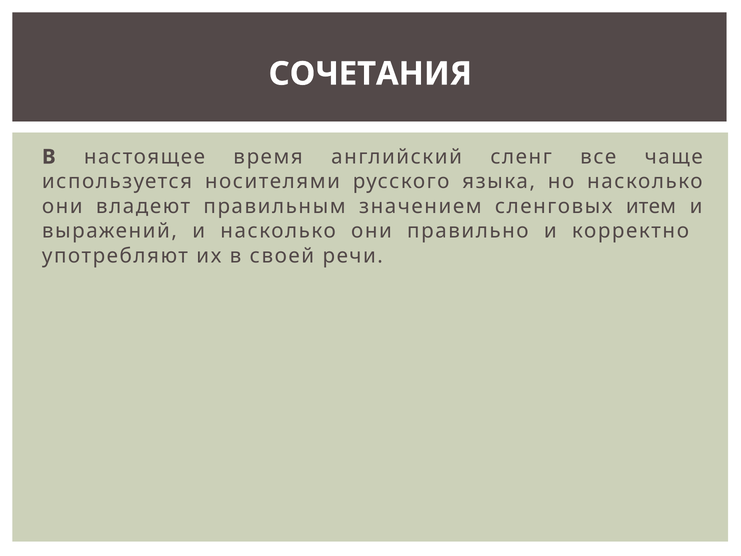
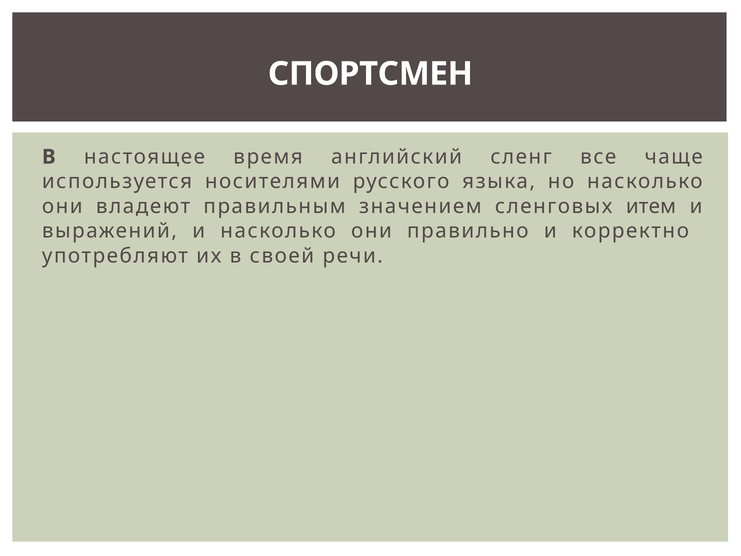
СОЧЕТАНИЯ: СОЧЕТАНИЯ -> СПОРТСМЕН
